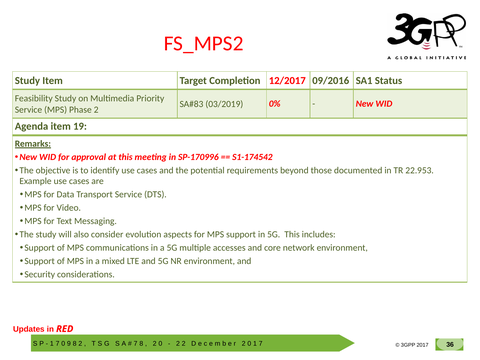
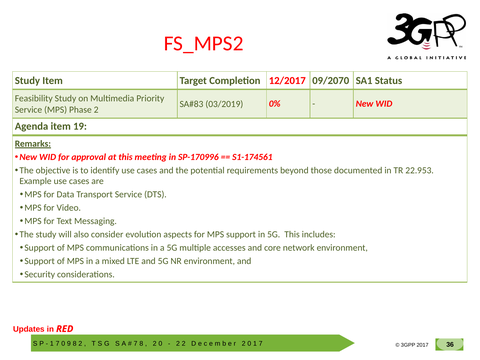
09/2016: 09/2016 -> 09/2070
S1-174542: S1-174542 -> S1-174561
